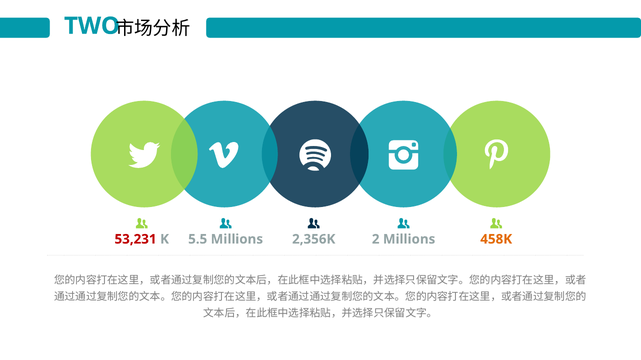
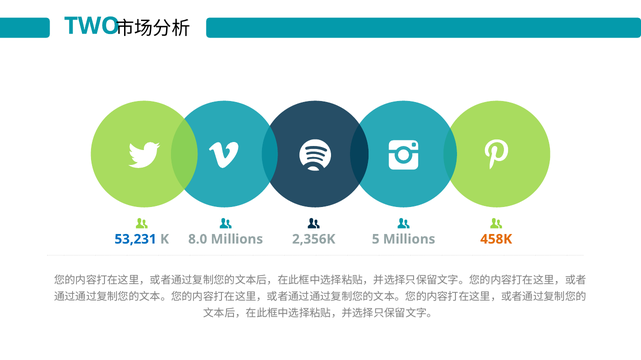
53,231 colour: red -> blue
5.5: 5.5 -> 8.0
2: 2 -> 5
